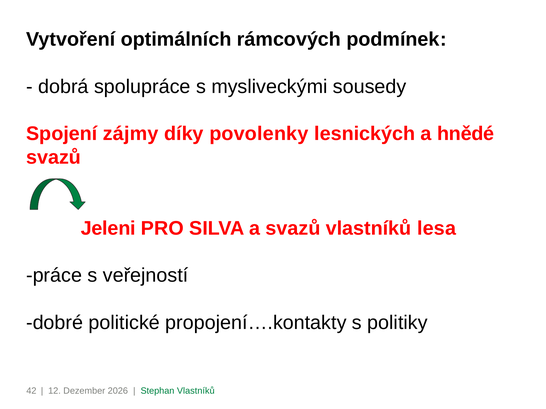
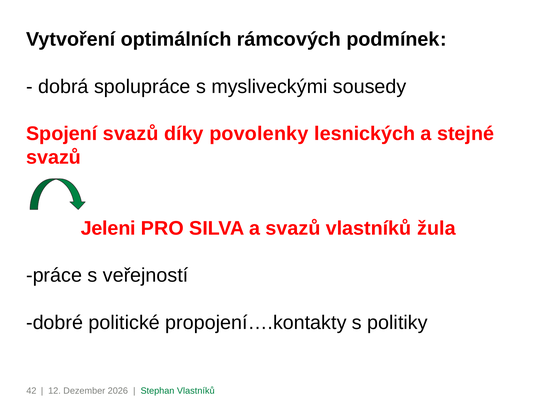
Spojení zájmy: zájmy -> svazů
hnědé: hnědé -> stejné
lesa: lesa -> žula
